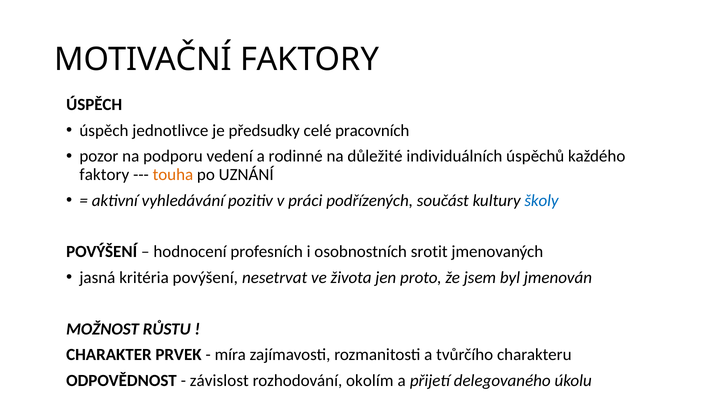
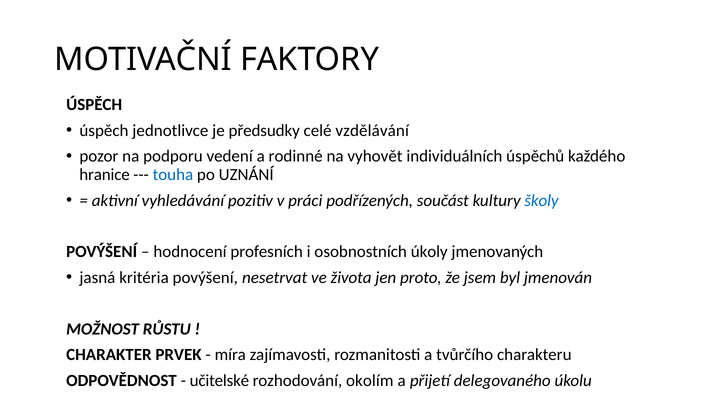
pracovních: pracovních -> vzdělávání
důležité: důležité -> vyhovět
faktory at (104, 175): faktory -> hranice
touha colour: orange -> blue
srotit: srotit -> úkoly
závislost: závislost -> učitelské
